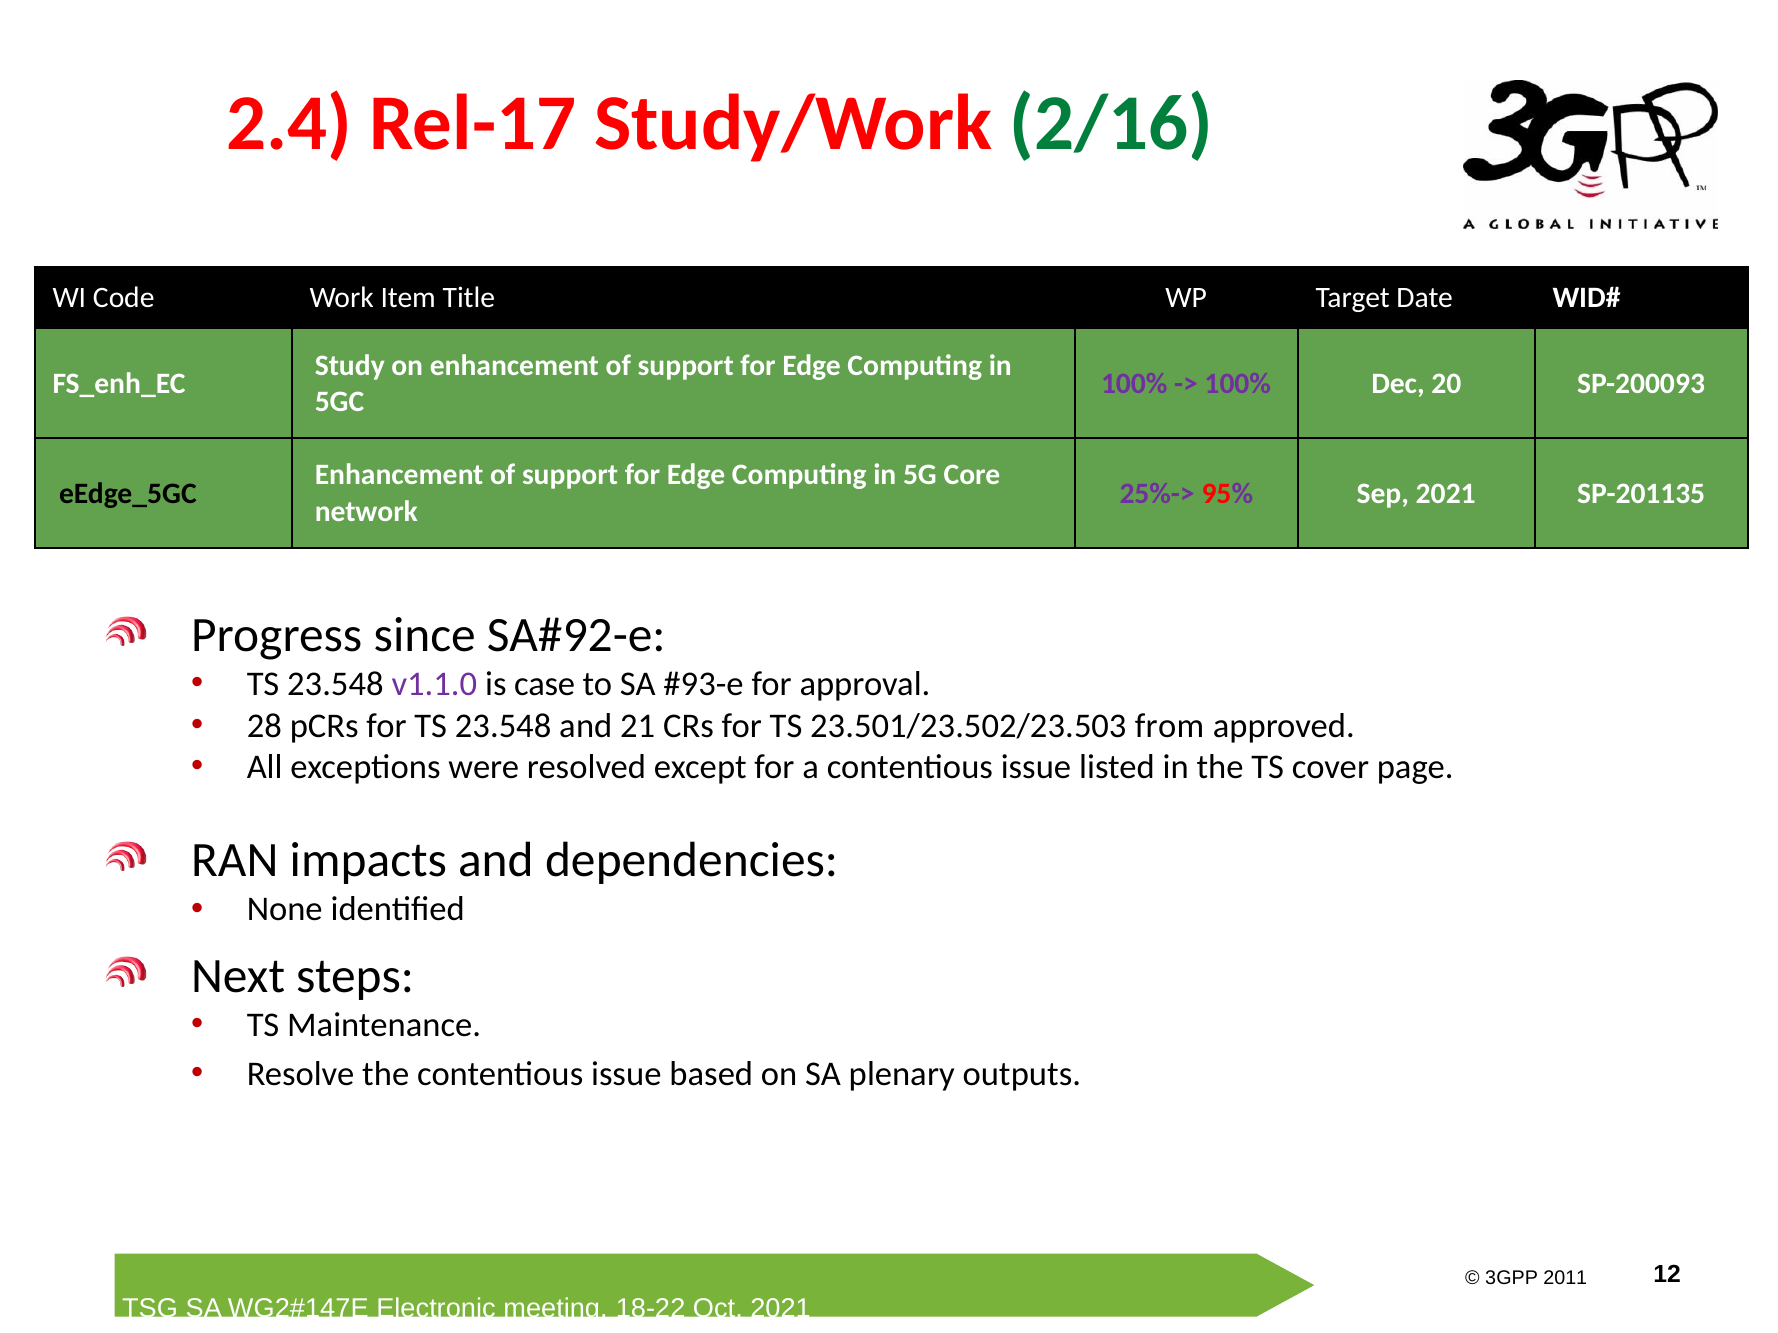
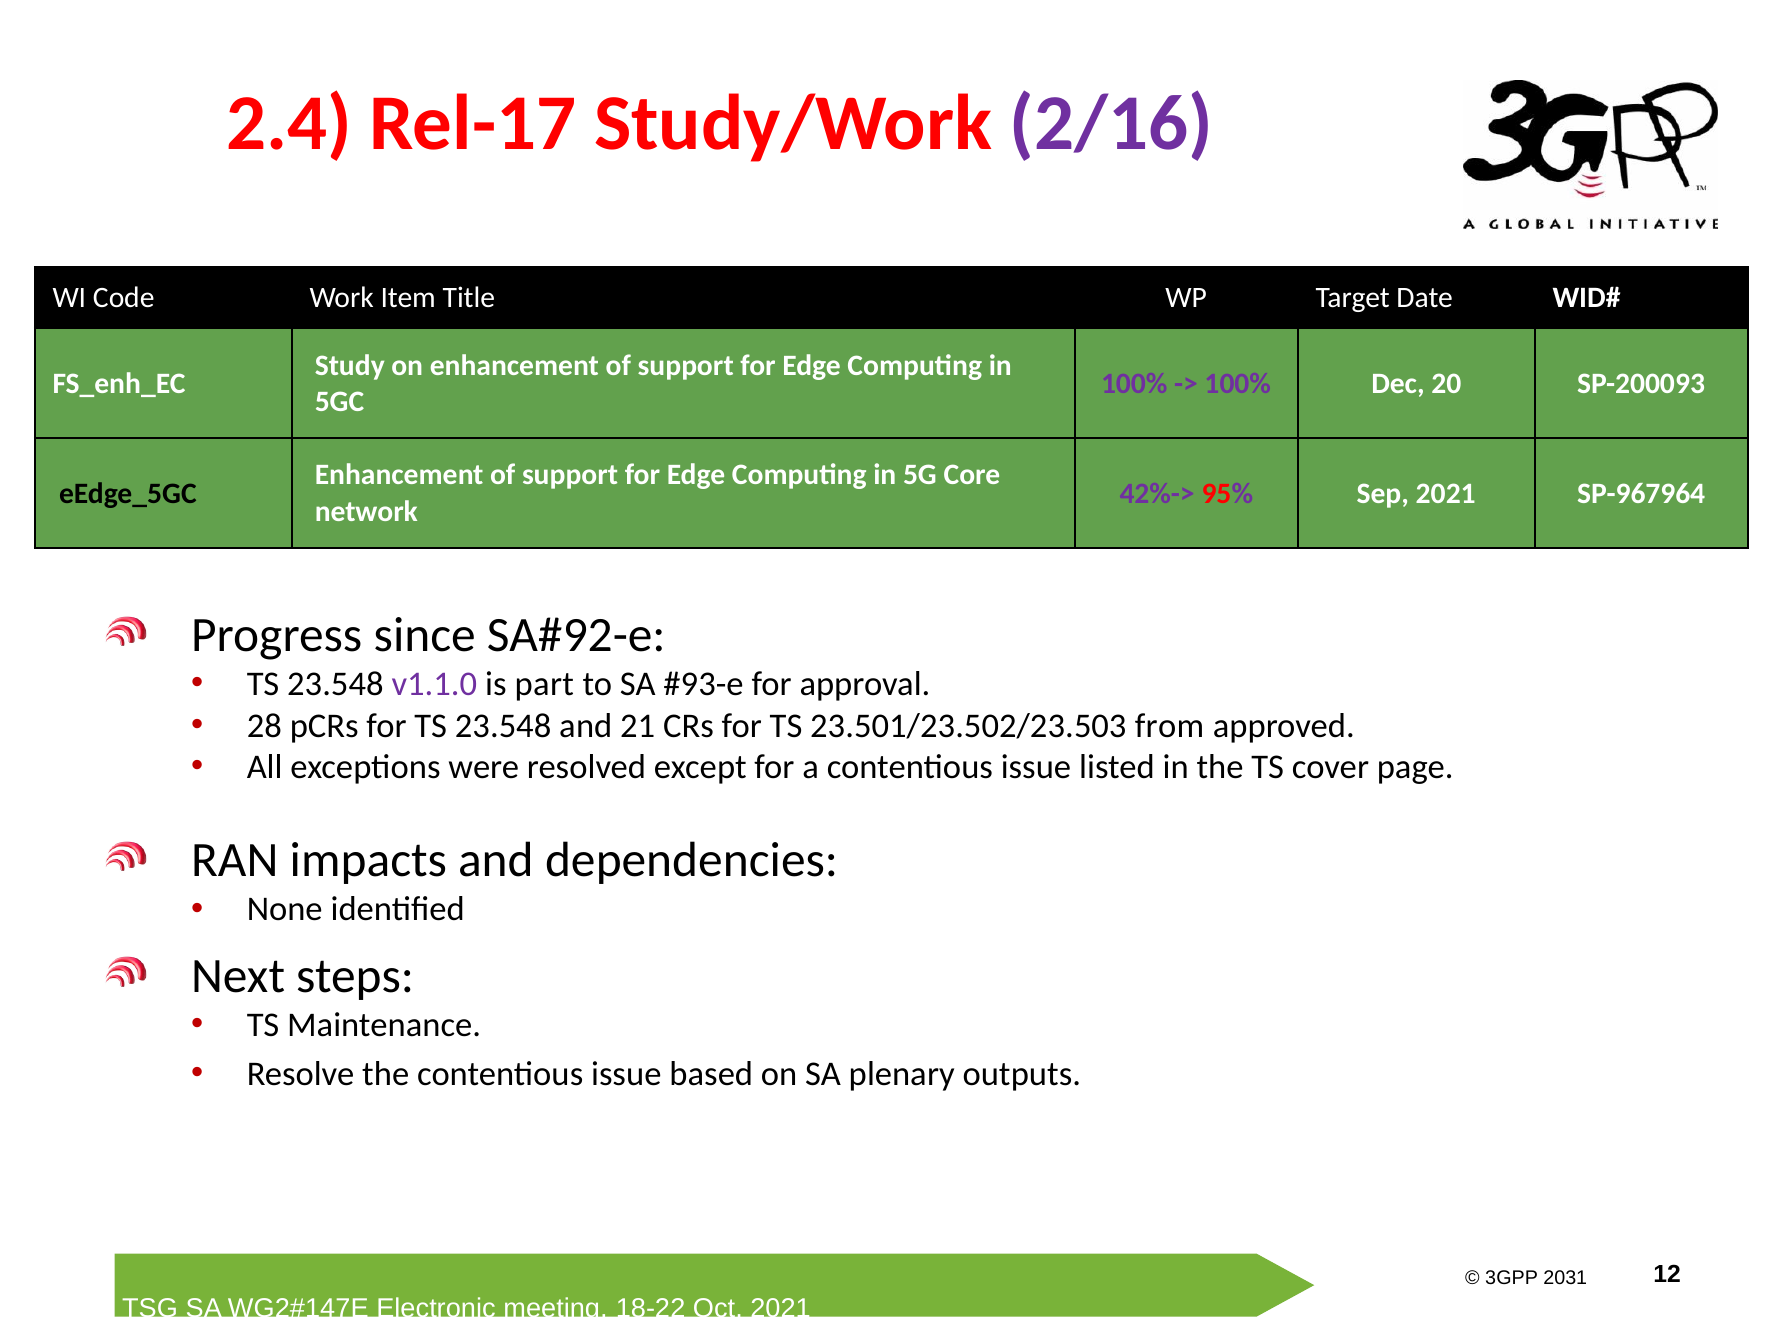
2/16 colour: green -> purple
25%->: 25%-> -> 42%->
SP-201135: SP-201135 -> SP-967964
case: case -> part
2011: 2011 -> 2031
